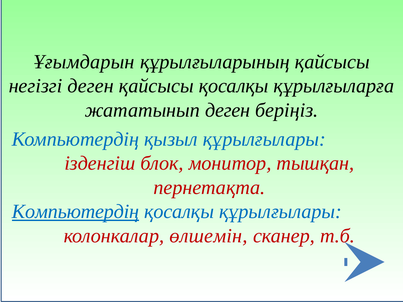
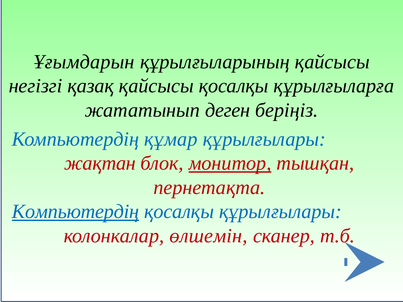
негізгі деген: деген -> қазақ
қызыл: қызыл -> құмар
ізденгіш: ізденгіш -> жақтан
монитор underline: none -> present
